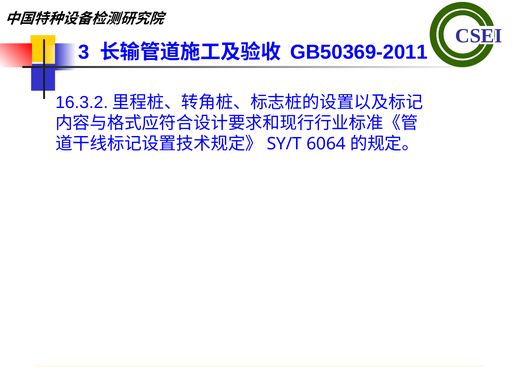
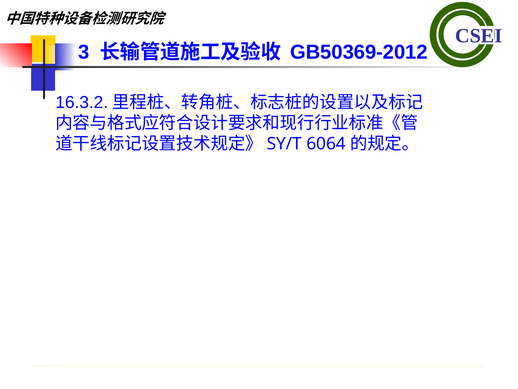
GB50369-2011: GB50369-2011 -> GB50369-2012
